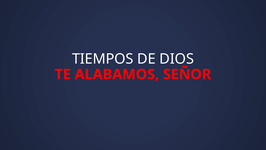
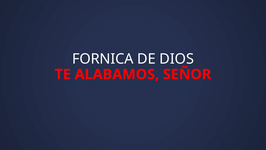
TIEMPOS: TIEMPOS -> FORNICA
